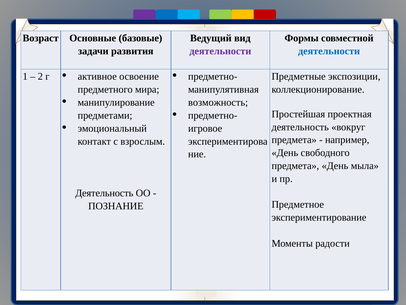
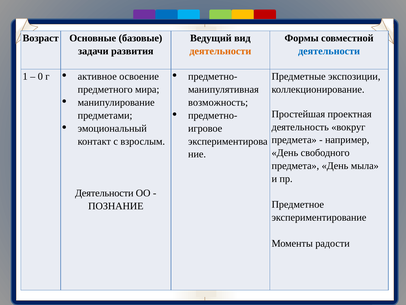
деятельности at (220, 51) colour: purple -> orange
2: 2 -> 0
Деятельность at (104, 193): Деятельность -> Деятельности
